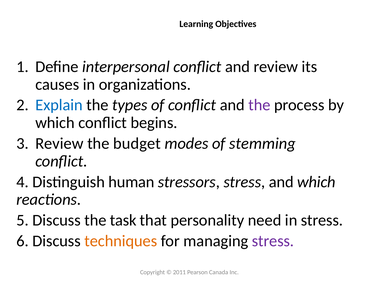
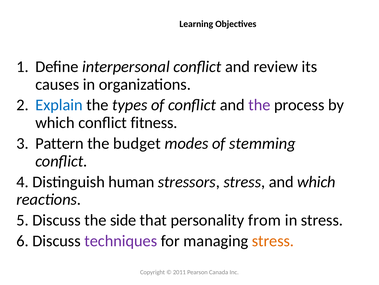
begins: begins -> fitness
Review at (59, 143): Review -> Pattern
task: task -> side
need: need -> from
techniques colour: orange -> purple
stress at (273, 240) colour: purple -> orange
